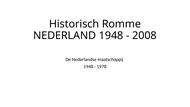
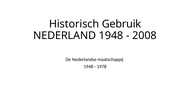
Romme: Romme -> Gebruik
